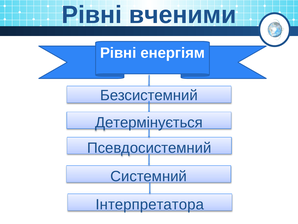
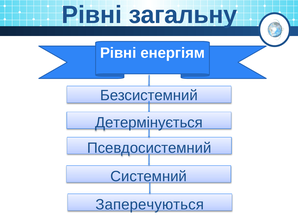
вченими: вченими -> загальну
Інтерпретатора: Інтерпретатора -> Заперечуються
